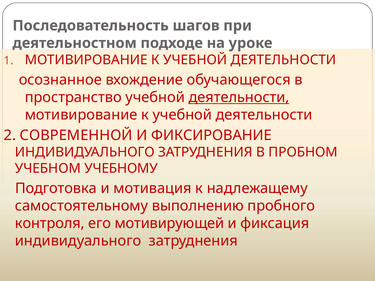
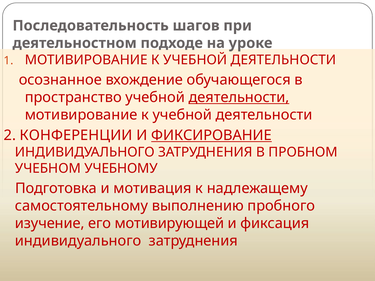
СОВРЕМЕННОЙ: СОВРЕМЕННОЙ -> КОНФЕРЕНЦИИ
ФИКСИРОВАНИЕ underline: none -> present
контроля: контроля -> изучение
